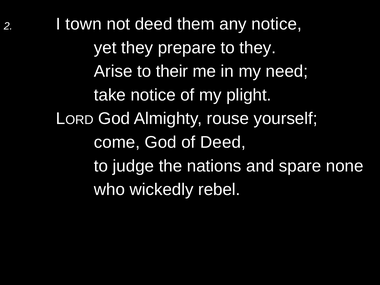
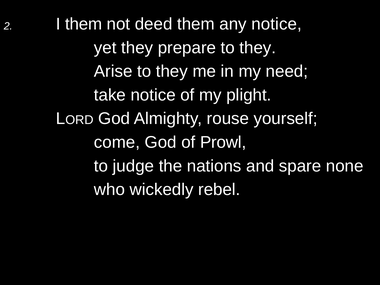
I town: town -> them
Arise to their: their -> they
of Deed: Deed -> Prowl
